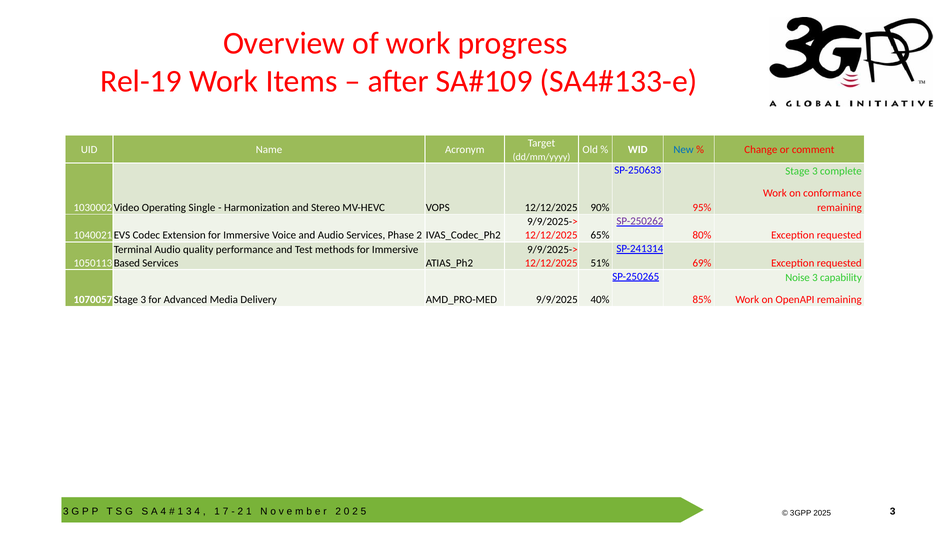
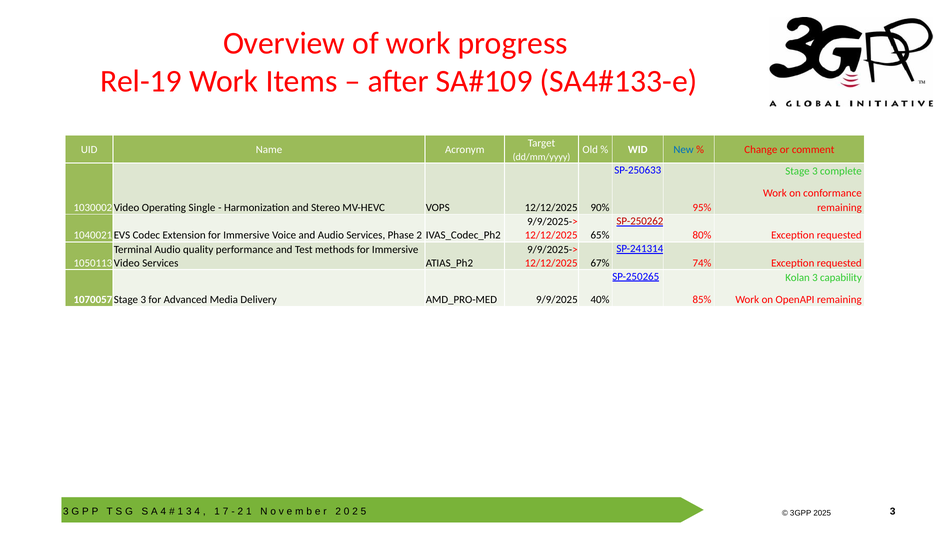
SP-250262 colour: purple -> red
Based: Based -> Video
51%: 51% -> 67%
69%: 69% -> 74%
Noise: Noise -> Kolan
